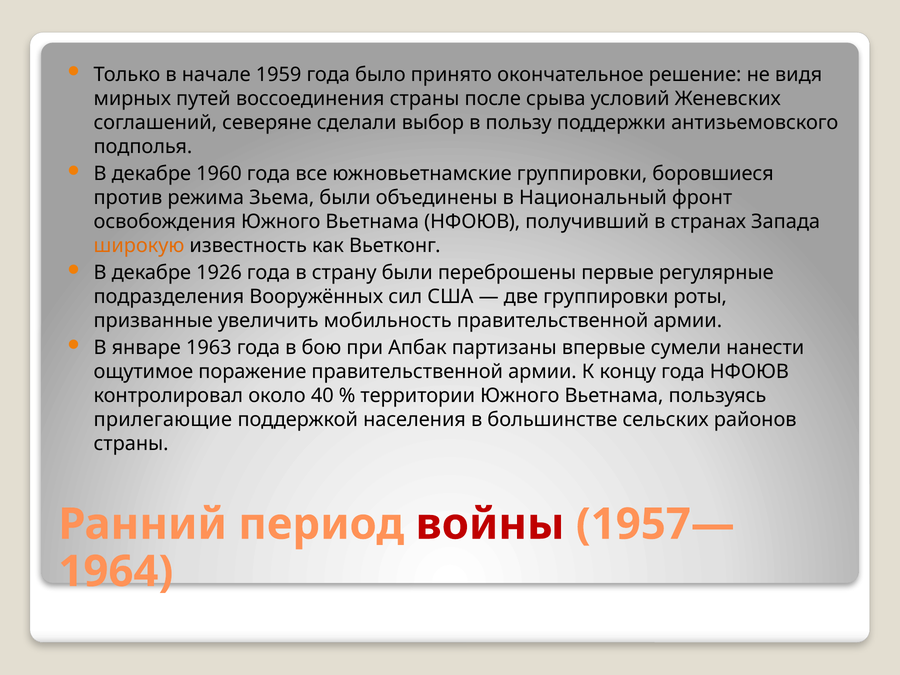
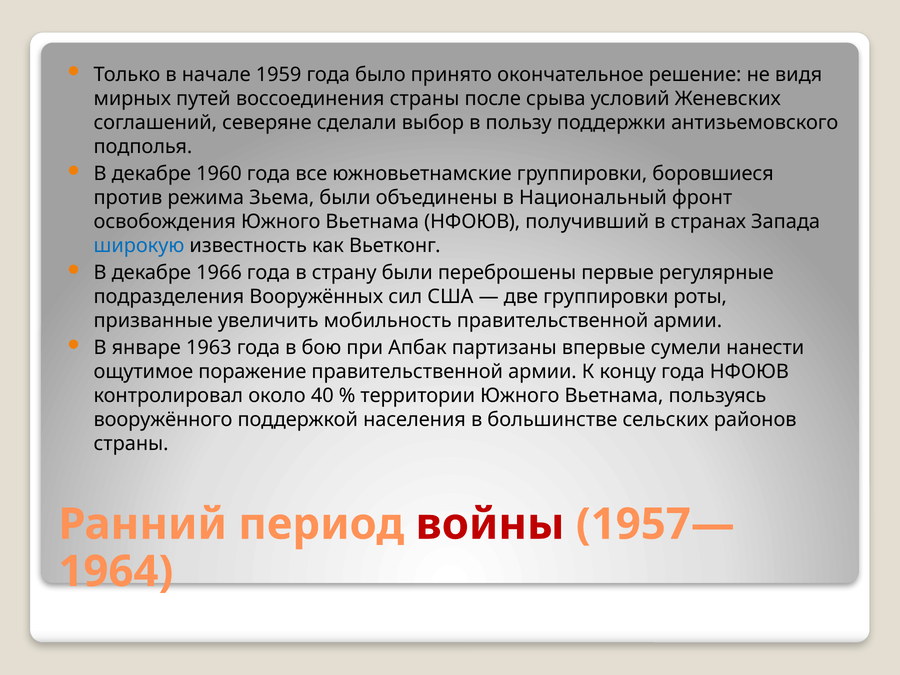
широкую colour: orange -> blue
1926: 1926 -> 1966
прилегающие: прилегающие -> вооружённого
